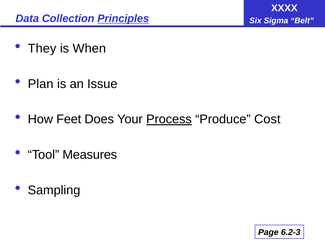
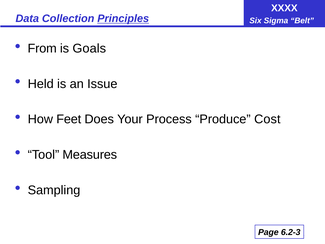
They: They -> From
When: When -> Goals
Plan: Plan -> Held
Process underline: present -> none
